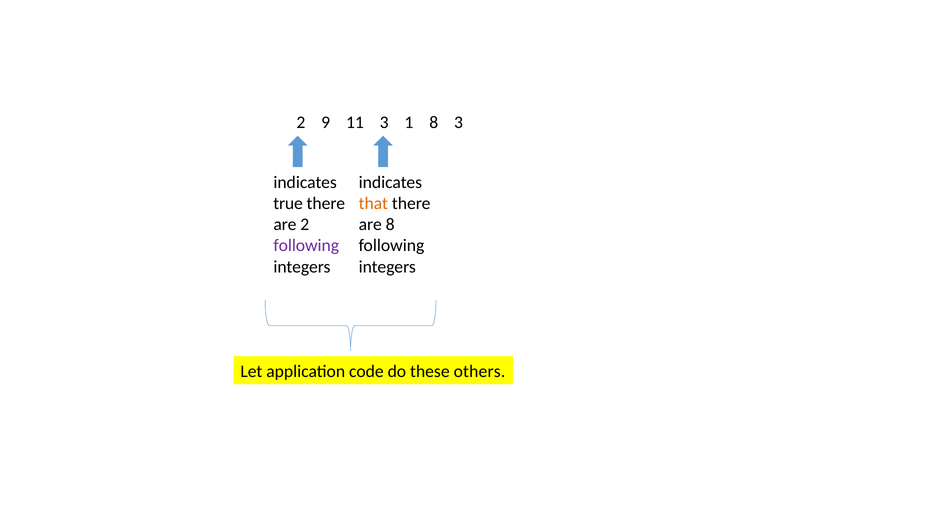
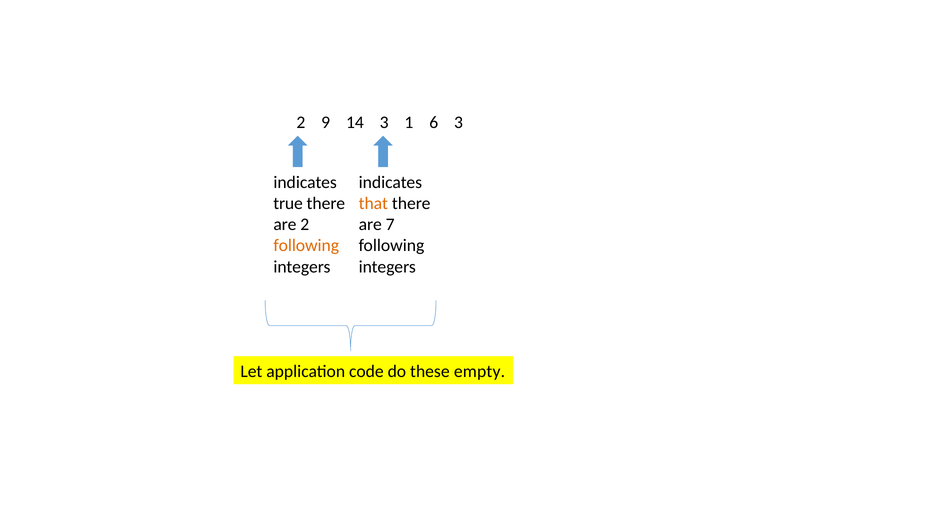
11: 11 -> 14
1 8: 8 -> 6
are 8: 8 -> 7
following at (306, 246) colour: purple -> orange
others: others -> empty
